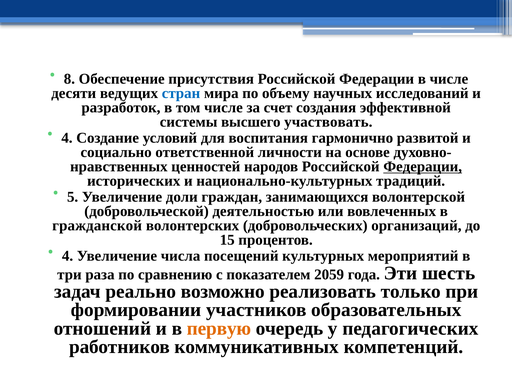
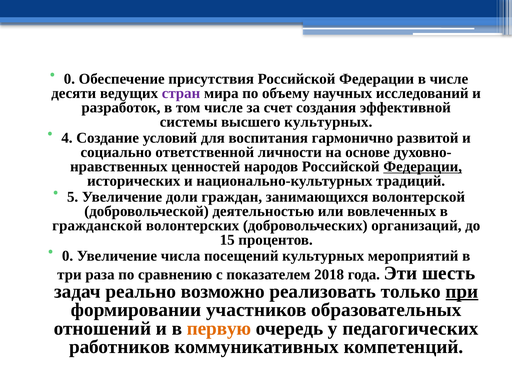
8 at (69, 79): 8 -> 0
стран colour: blue -> purple
высшего участвовать: участвовать -> культурных
4 at (68, 256): 4 -> 0
2059: 2059 -> 2018
при underline: none -> present
